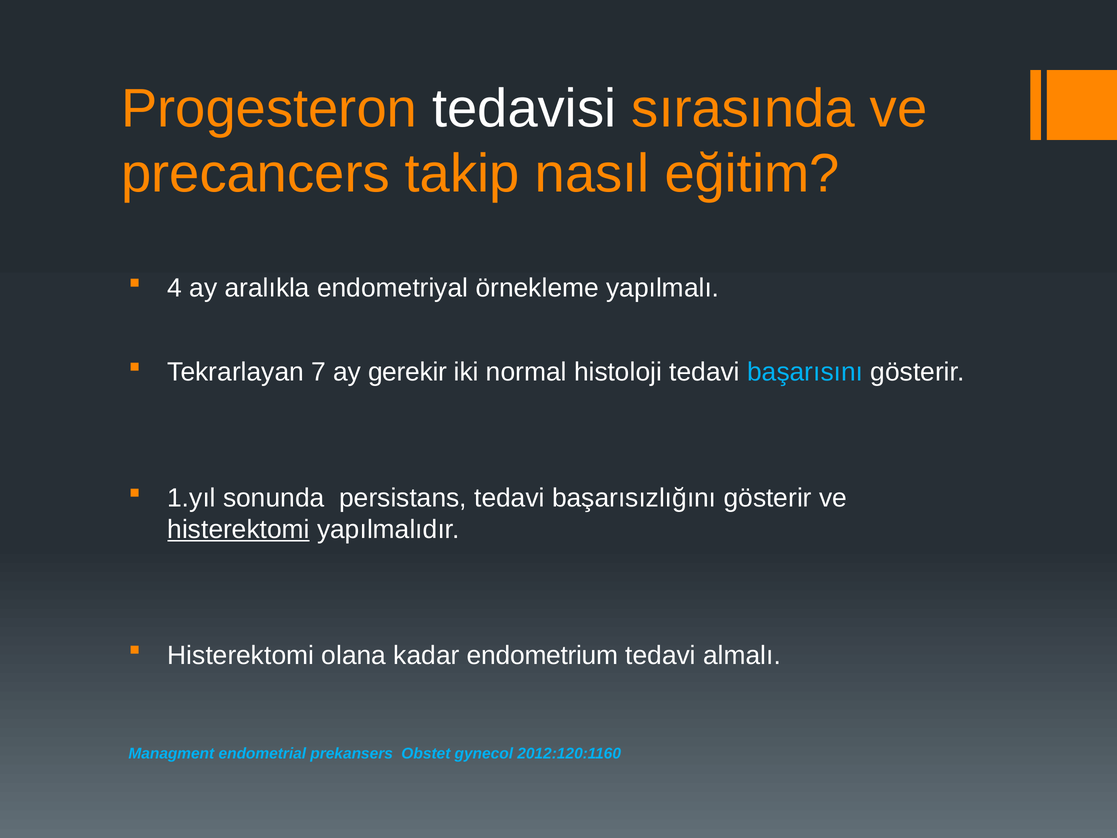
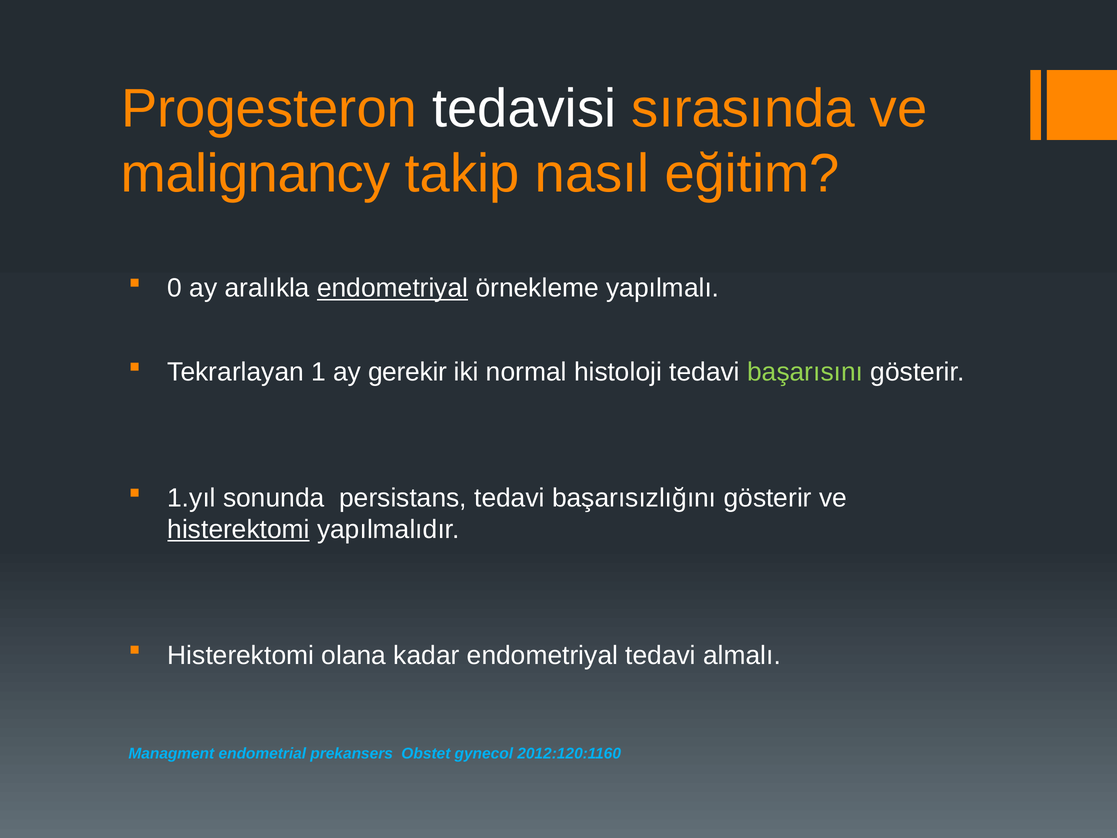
precancers: precancers -> malignancy
4: 4 -> 0
endometriyal at (393, 288) underline: none -> present
7: 7 -> 1
başarısını colour: light blue -> light green
kadar endometrium: endometrium -> endometriyal
